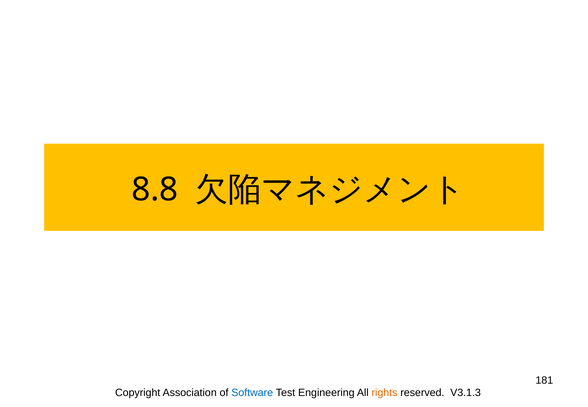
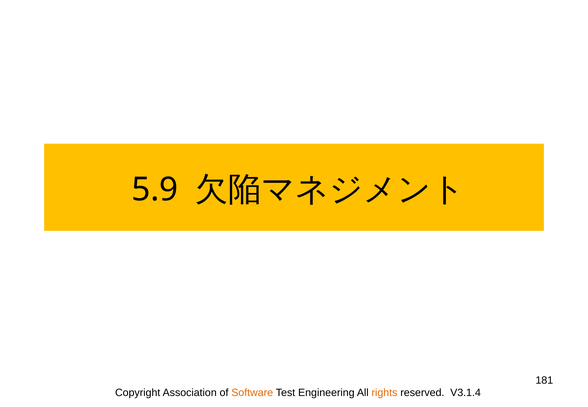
8.8: 8.8 -> 5.9
Software colour: blue -> orange
V3.1.3: V3.1.3 -> V3.1.4
